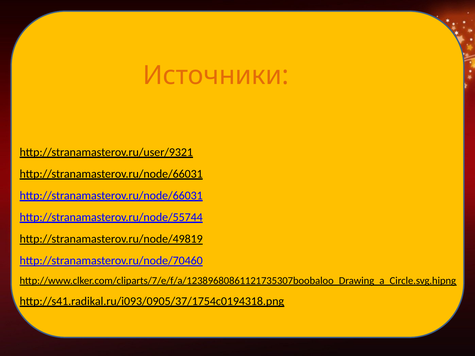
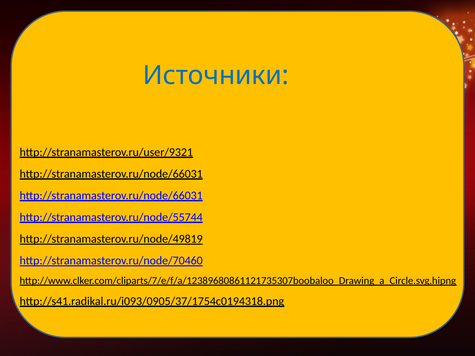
Источники colour: orange -> blue
